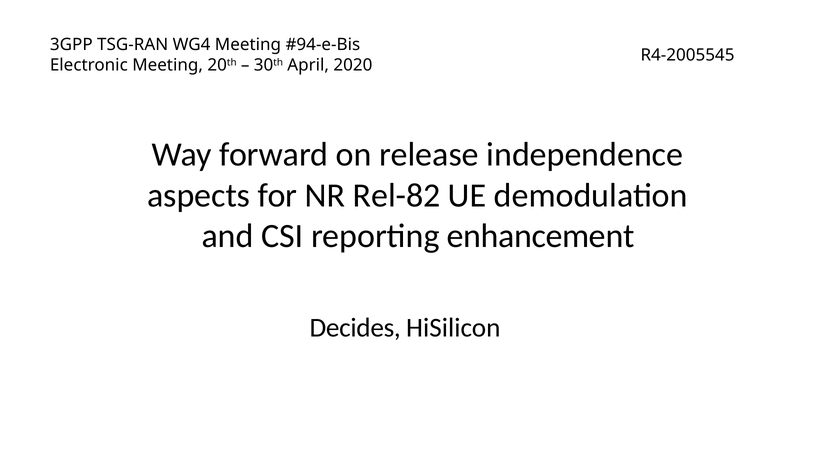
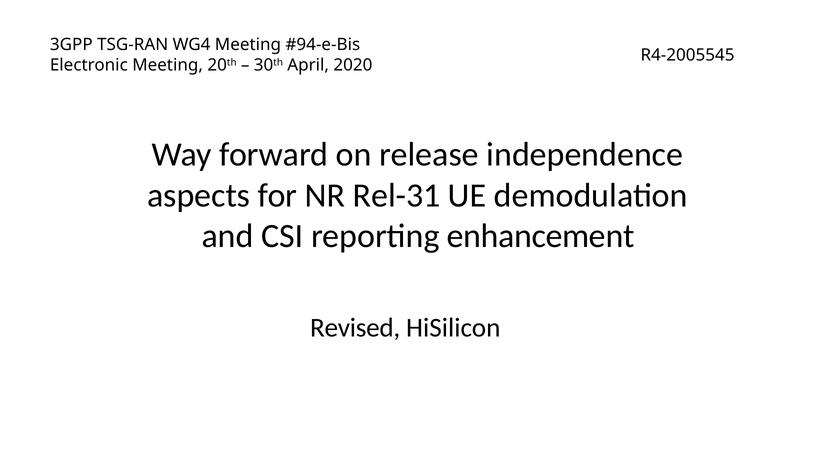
Rel-82: Rel-82 -> Rel-31
Decides: Decides -> Revised
